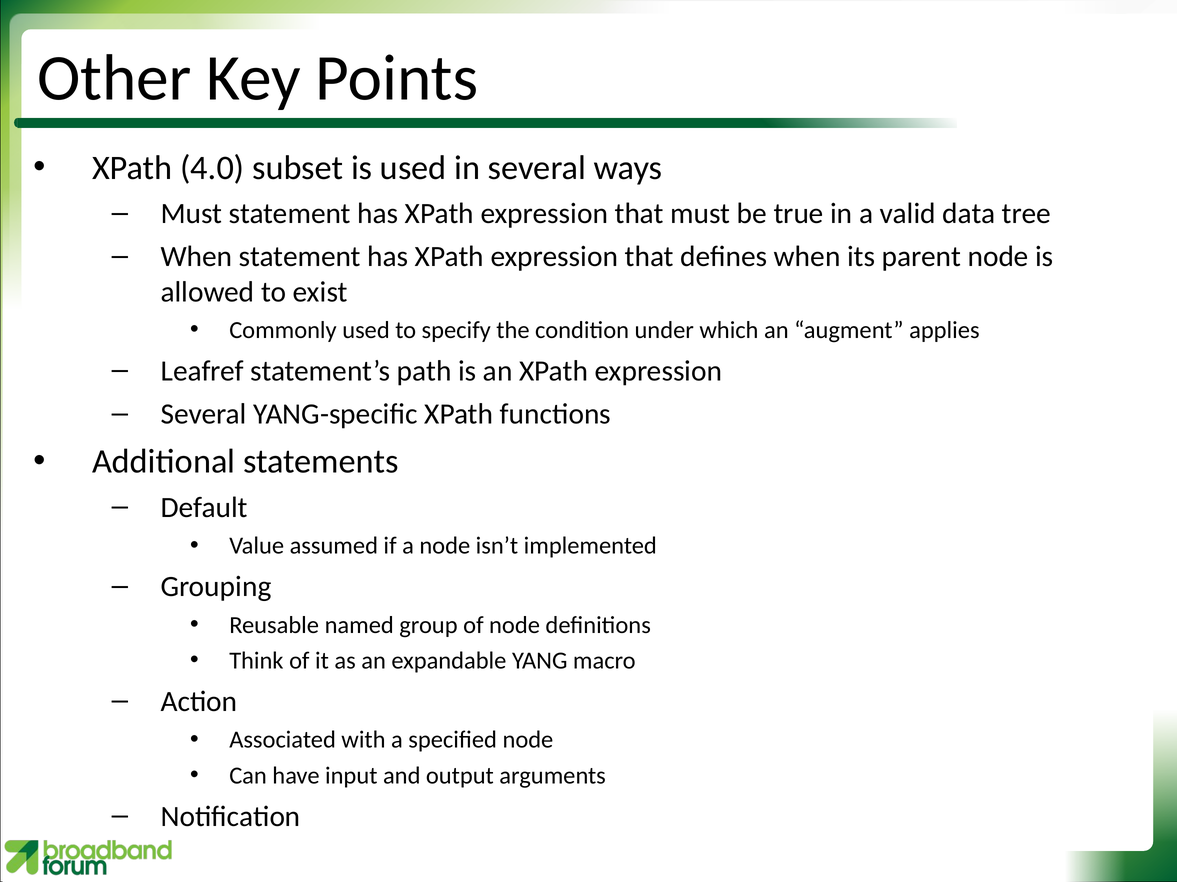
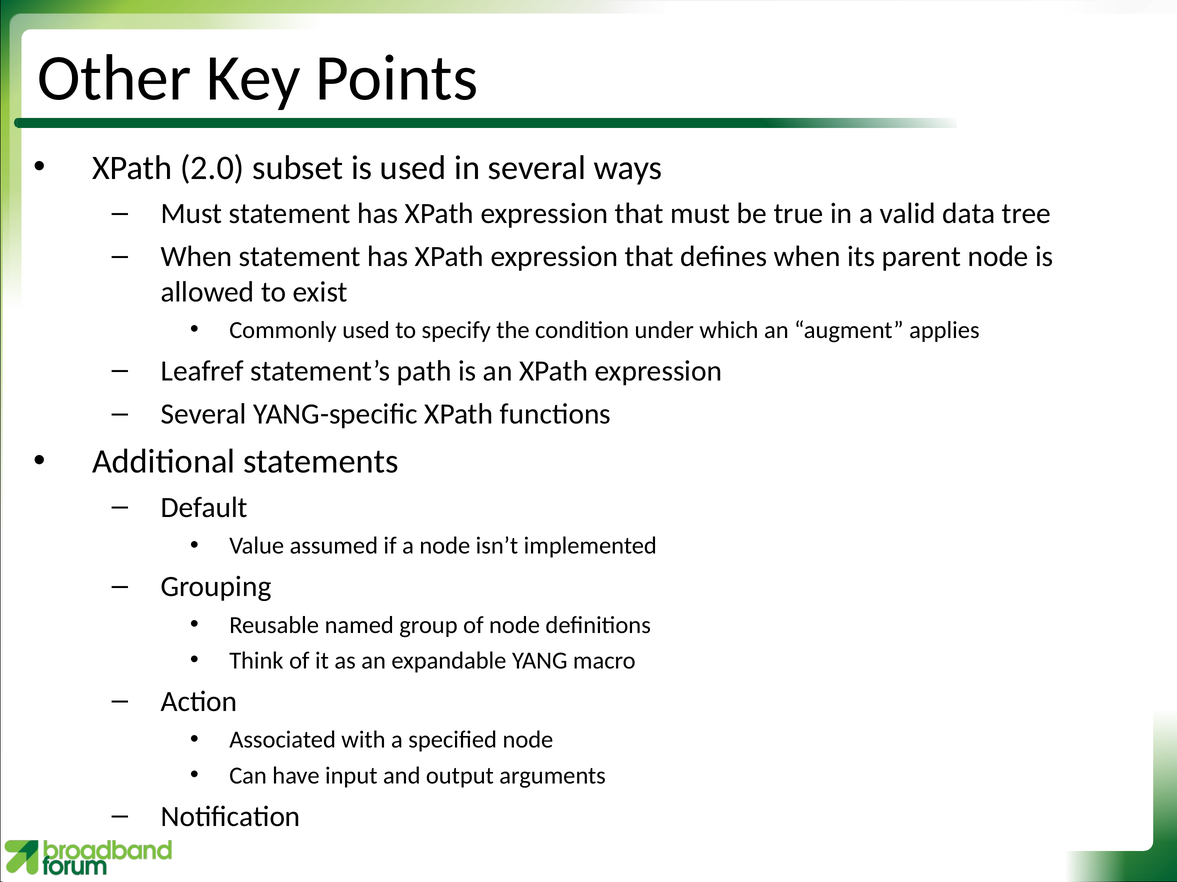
4.0: 4.0 -> 2.0
